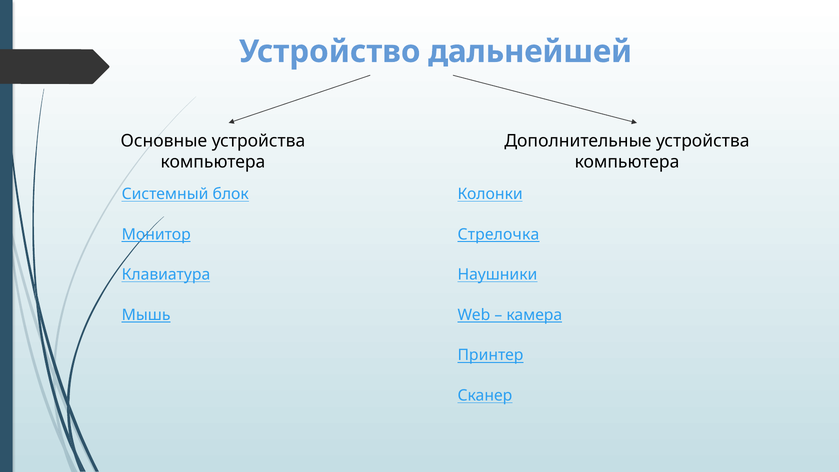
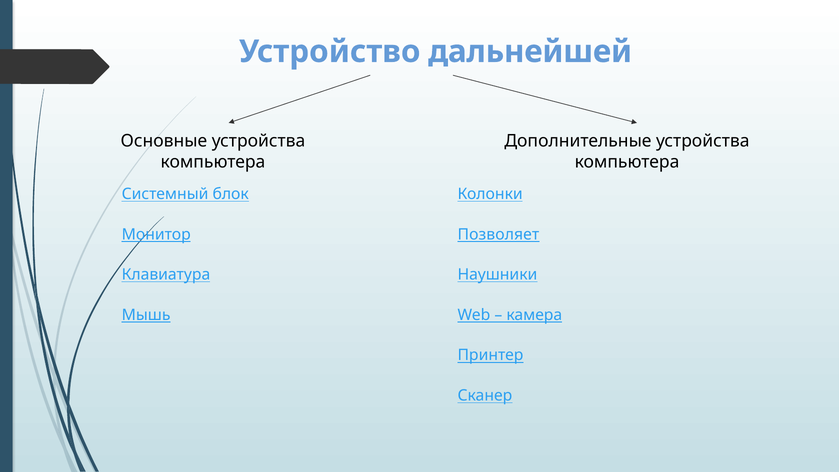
Стрелочка: Стрелочка -> Позволяет
